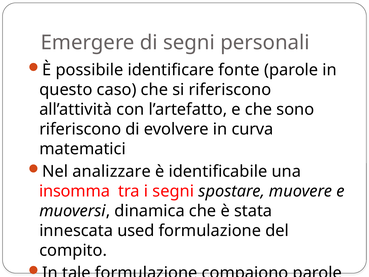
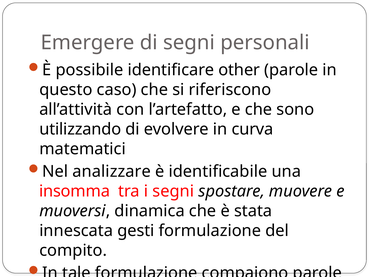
fonte: fonte -> other
riferiscono at (80, 129): riferiscono -> utilizzando
used: used -> gesti
